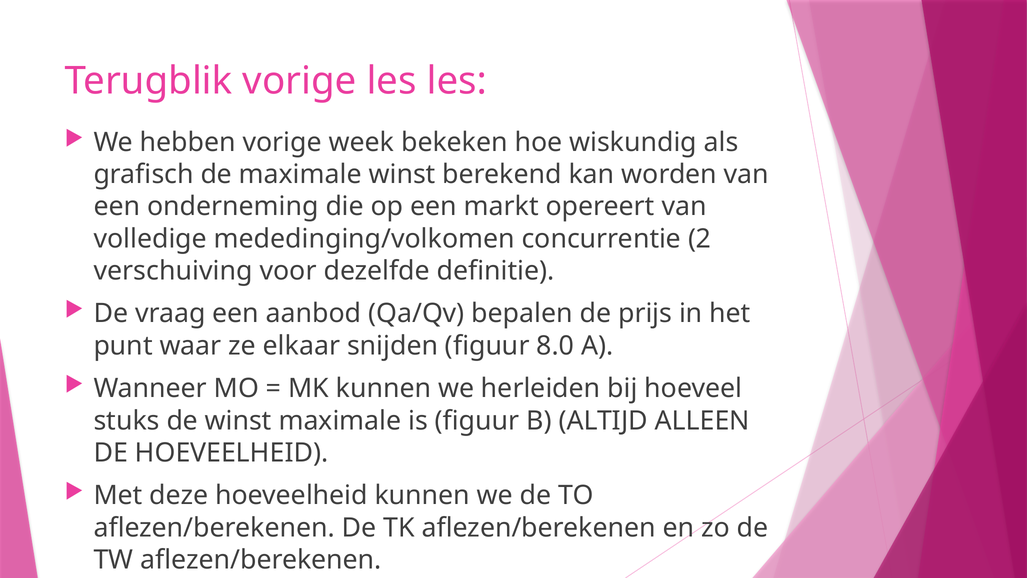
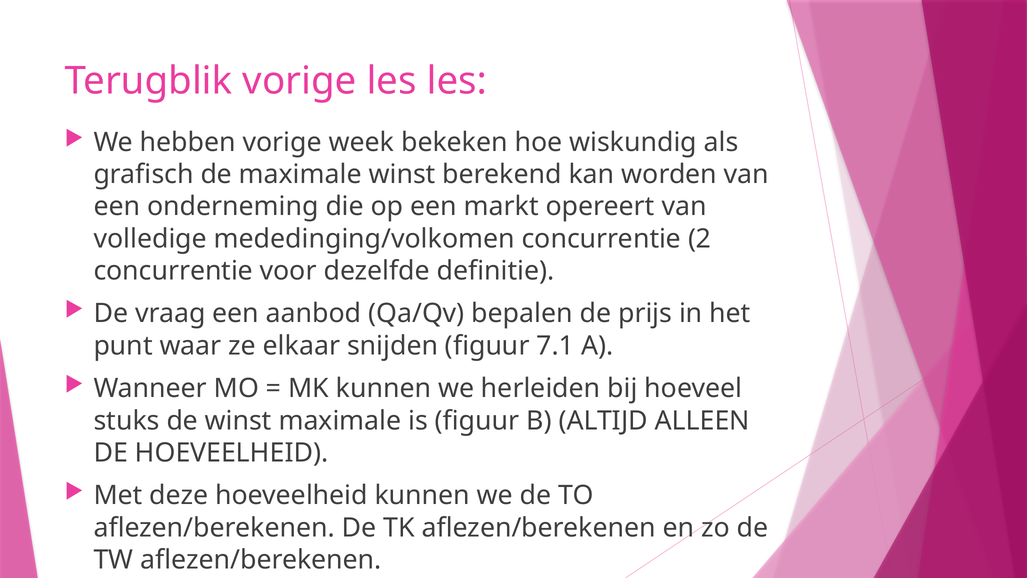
verschuiving at (173, 271): verschuiving -> concurrentie
8.0: 8.0 -> 7.1
